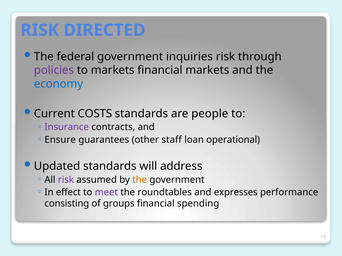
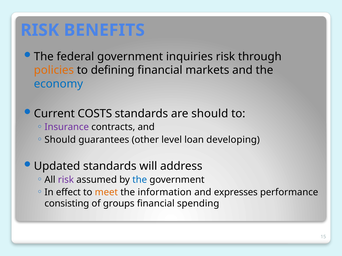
DIRECTED: DIRECTED -> BENEFITS
policies colour: purple -> orange
to markets: markets -> defining
are people: people -> should
Ensure at (60, 140): Ensure -> Should
staff: staff -> level
operational: operational -> developing
the at (140, 180) colour: orange -> blue
meet colour: purple -> orange
roundtables: roundtables -> information
